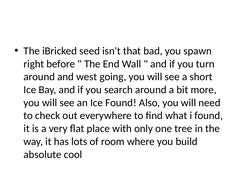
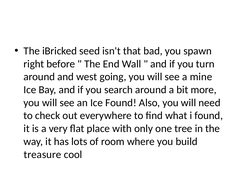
short: short -> mine
absolute: absolute -> treasure
